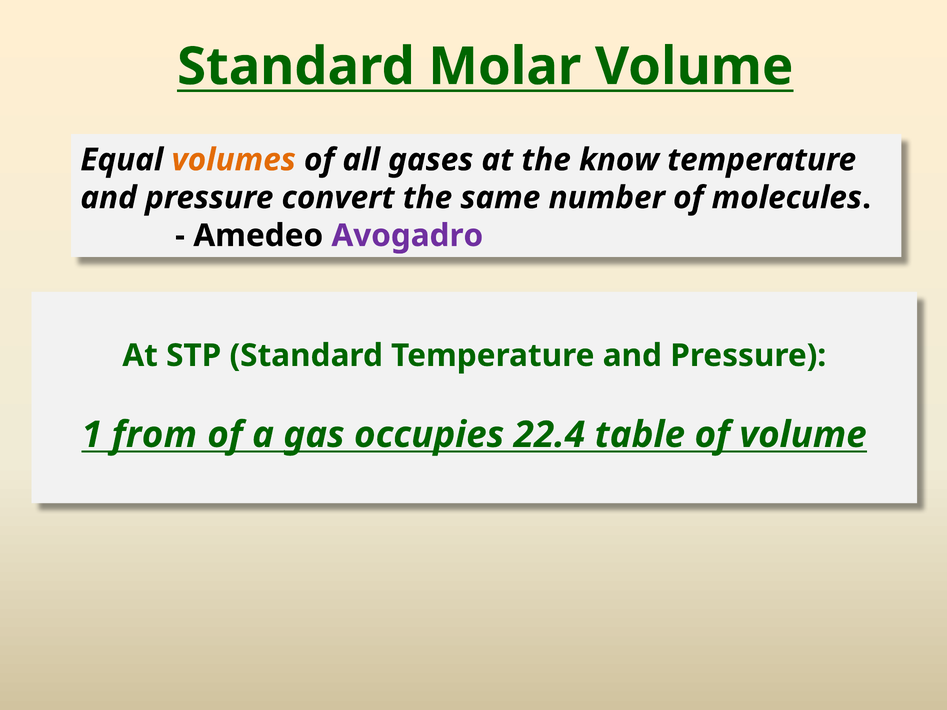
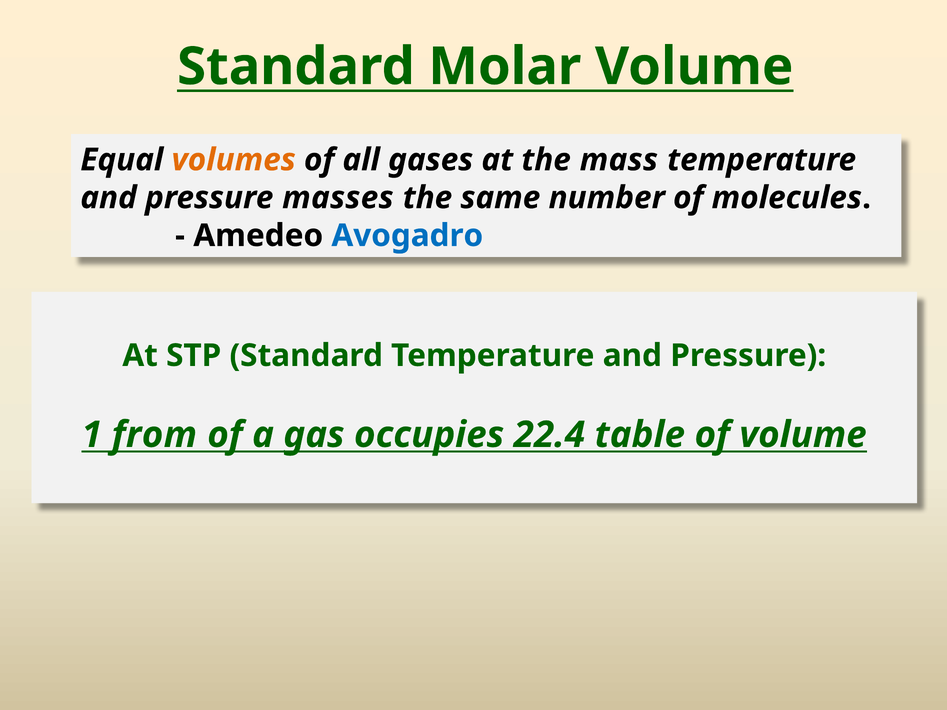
know: know -> mass
convert: convert -> masses
Avogadro colour: purple -> blue
